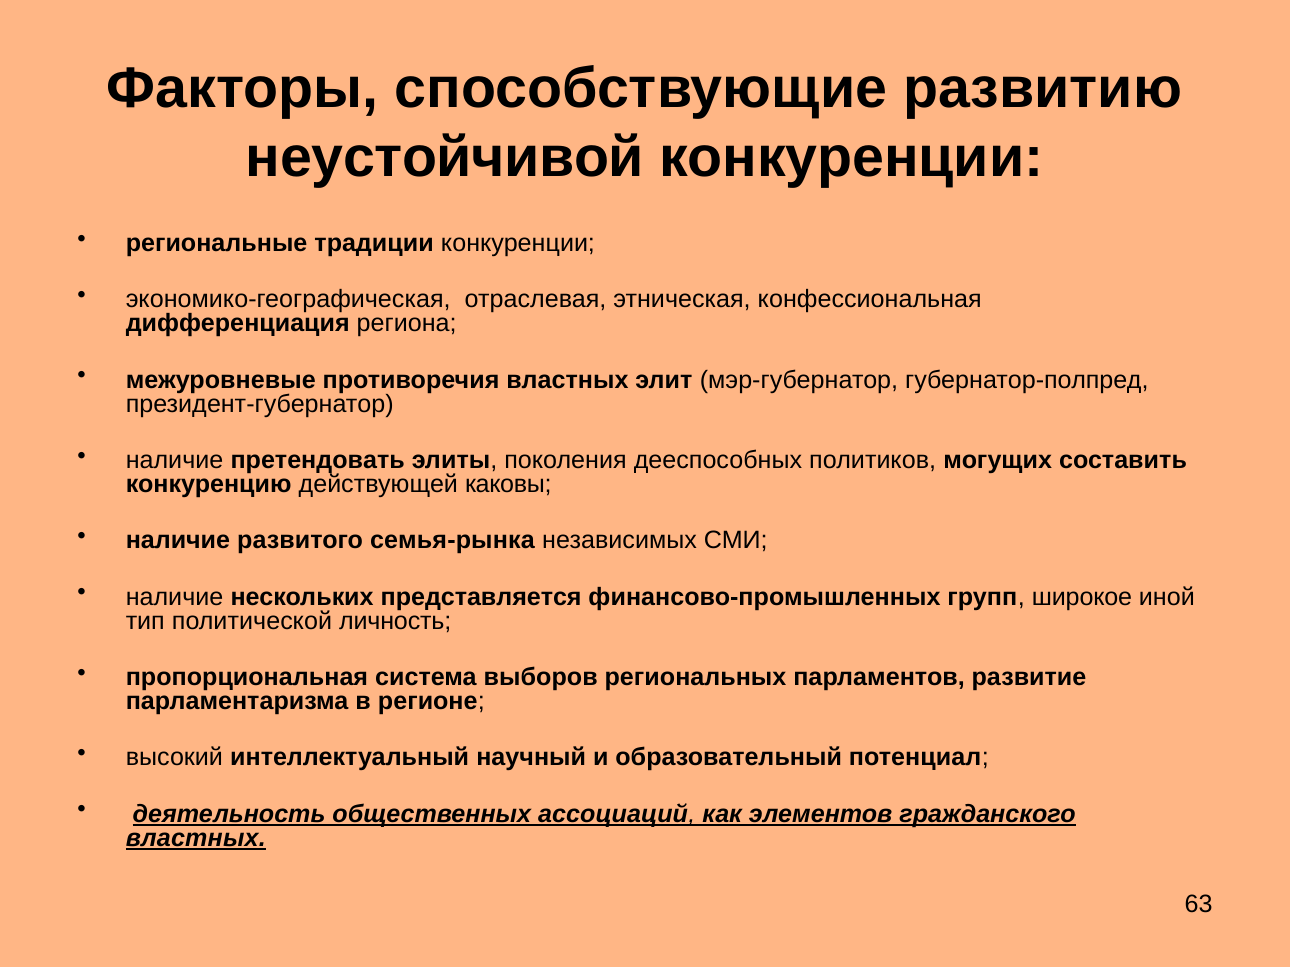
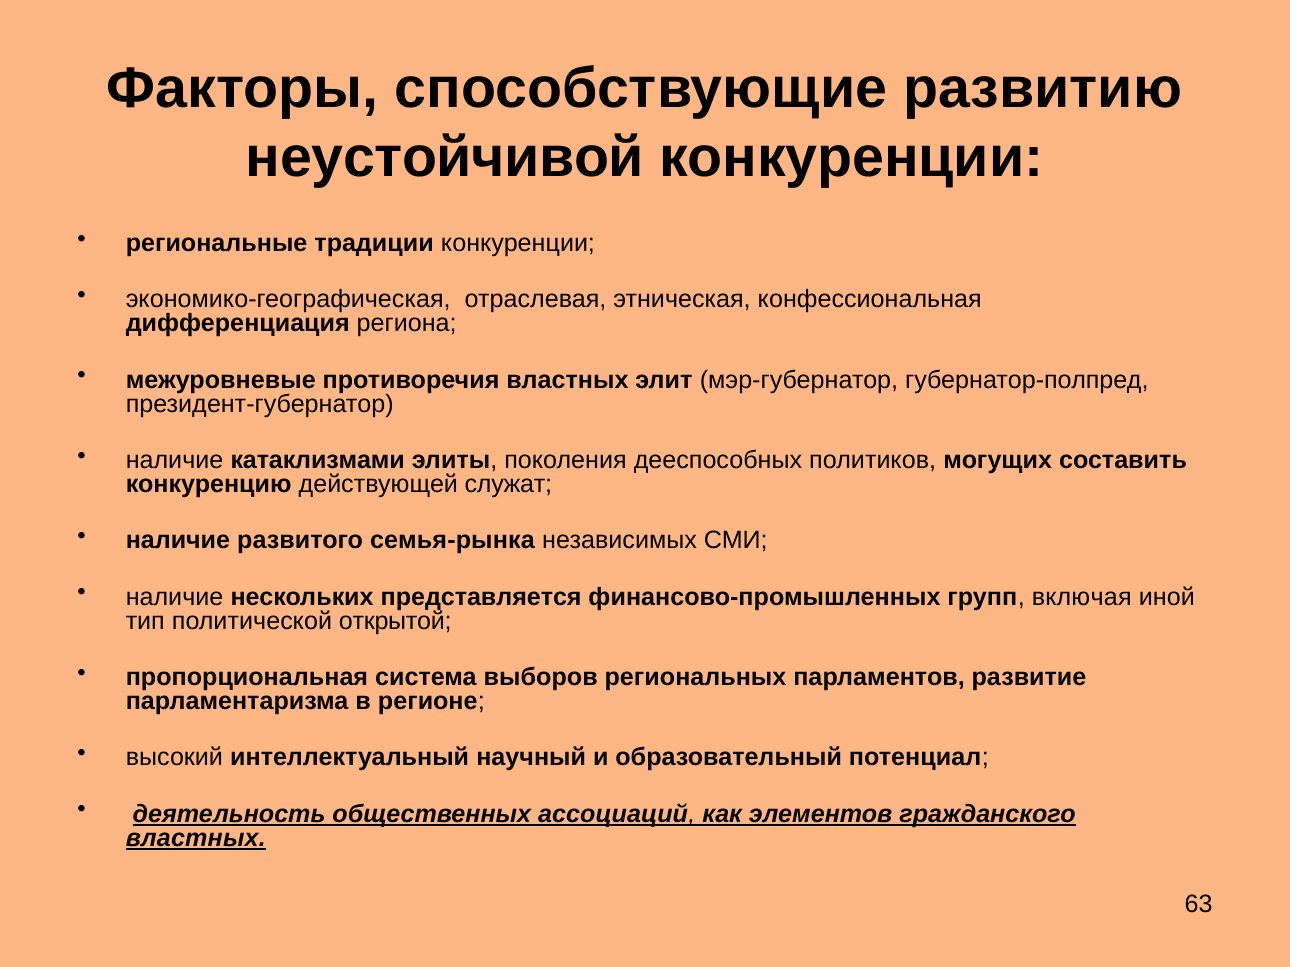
претендовать: претендовать -> катаклизмами
каковы: каковы -> служат
широкое: широкое -> включая
личность: личность -> открытой
